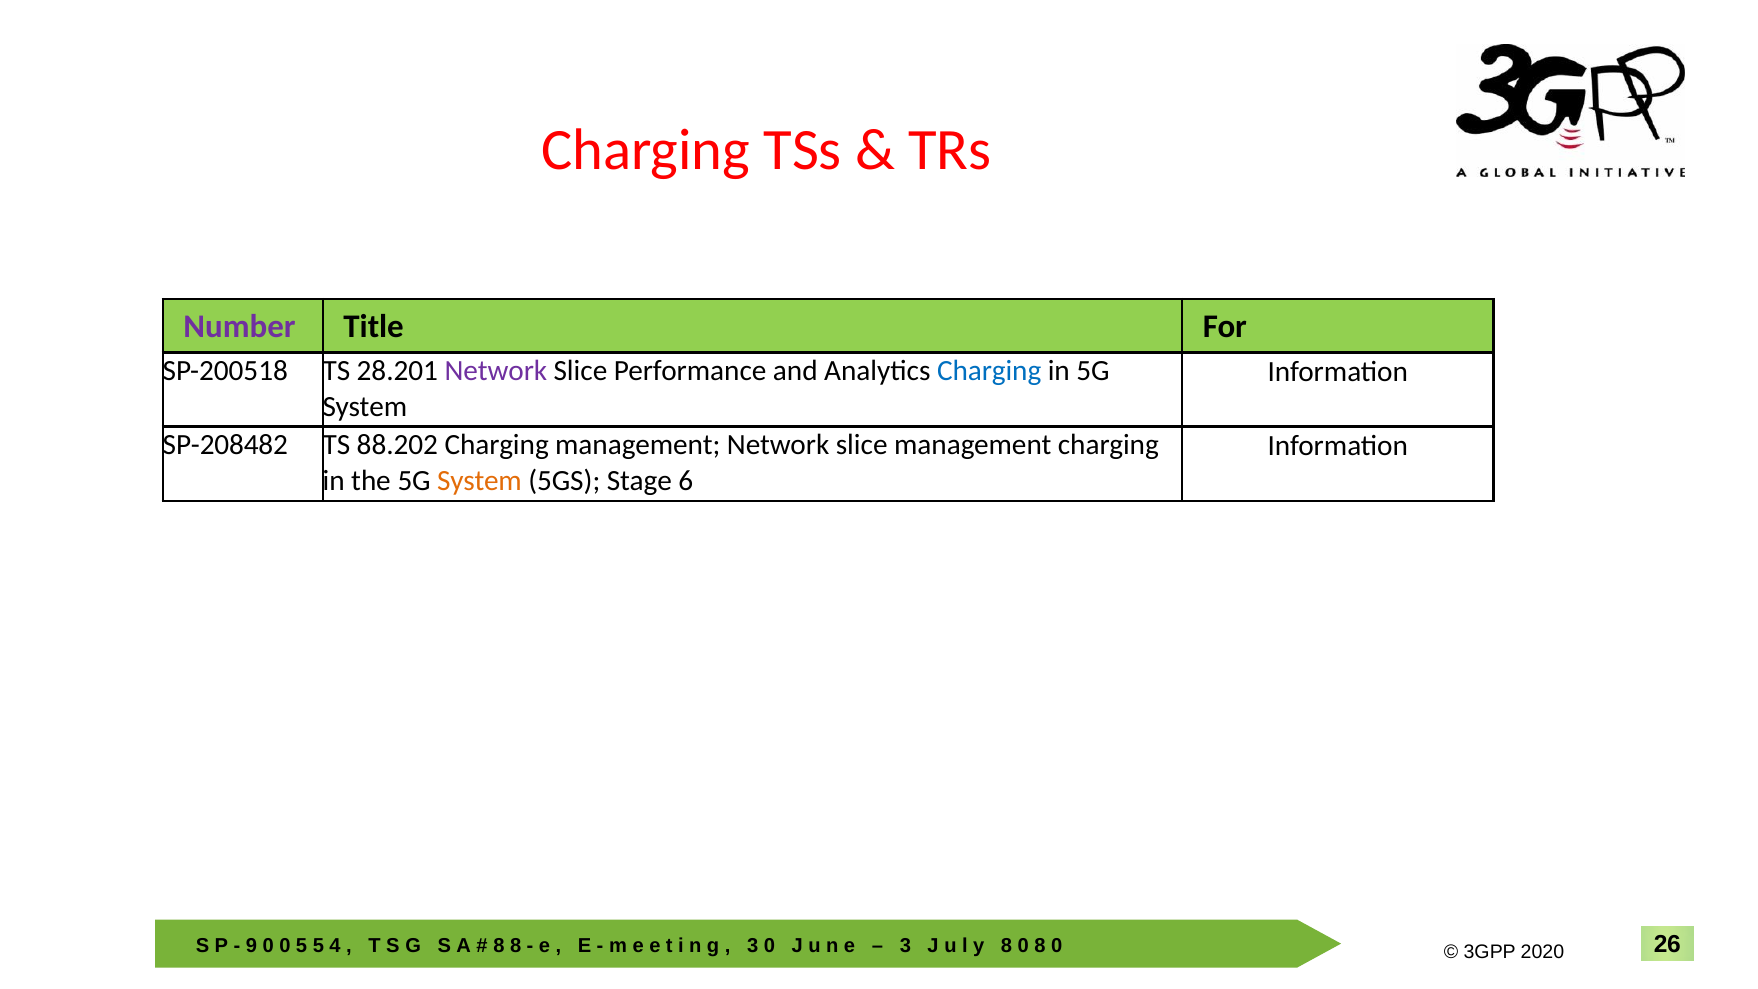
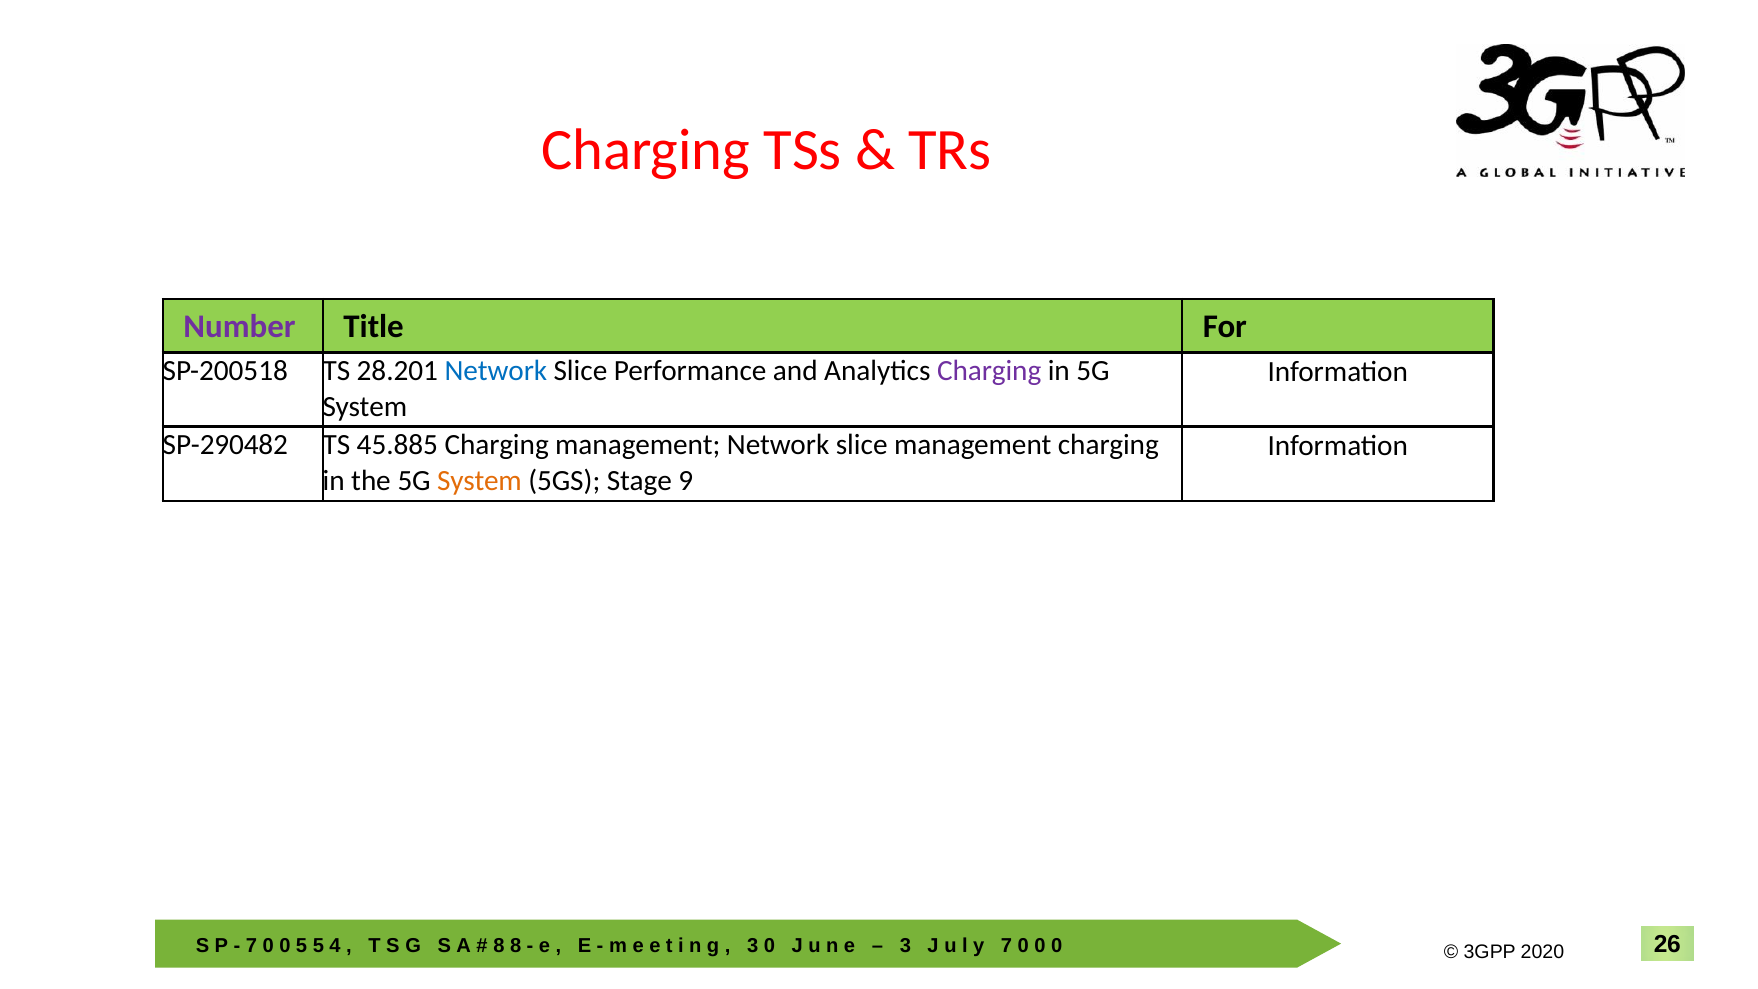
Network at (496, 371) colour: purple -> blue
Charging at (989, 371) colour: blue -> purple
SP-208482: SP-208482 -> SP-290482
88.202: 88.202 -> 45.885
6: 6 -> 9
9 at (251, 946): 9 -> 7
8 at (1007, 946): 8 -> 7
8 at (1040, 946): 8 -> 0
